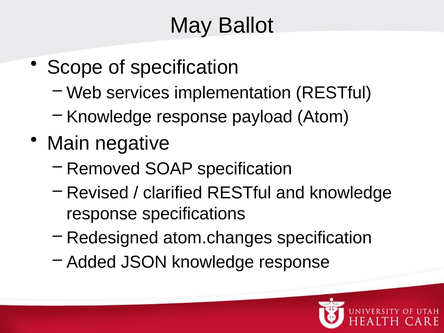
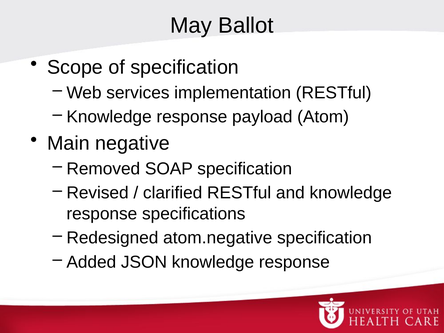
atom.changes: atom.changes -> atom.negative
